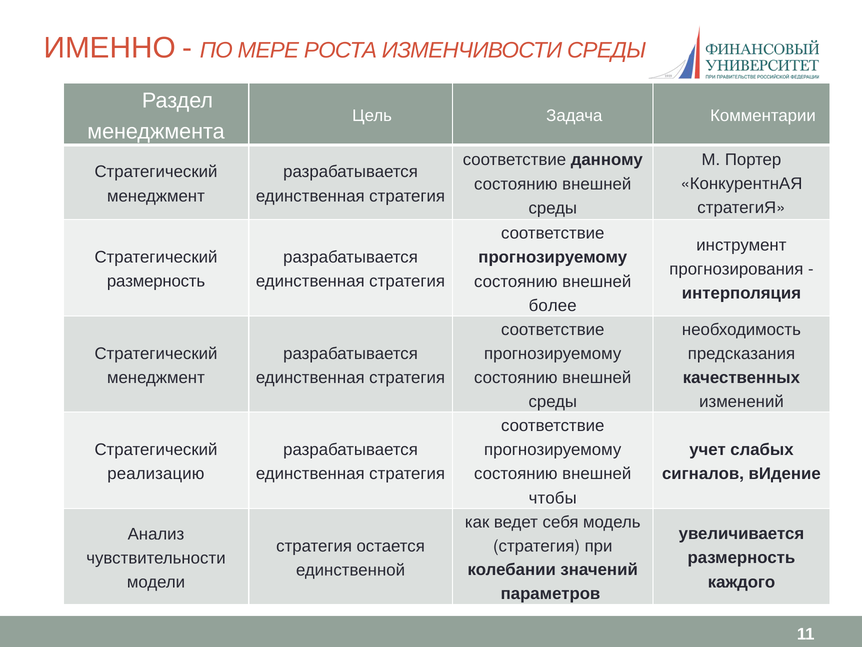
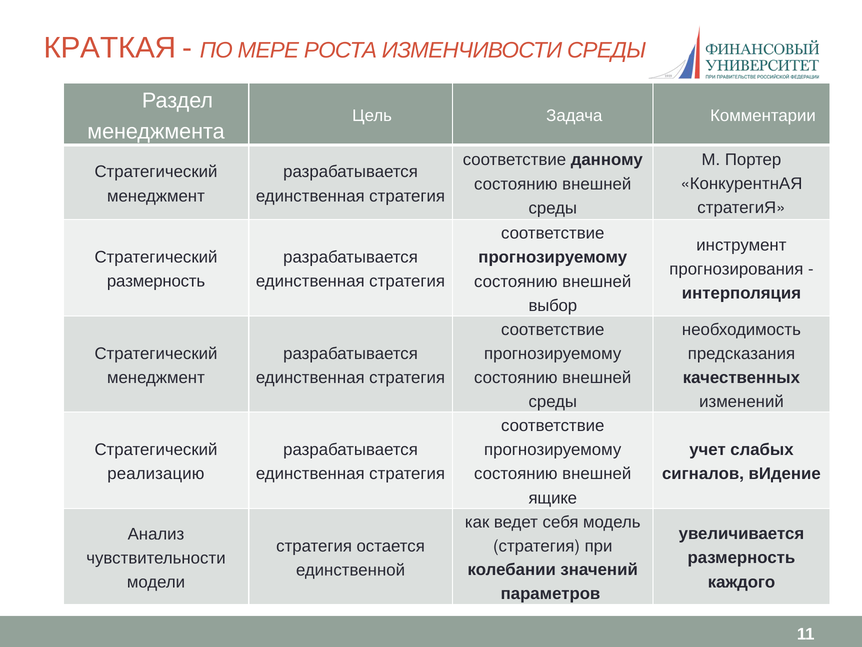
ИМЕННО: ИМЕННО -> КРАТКАЯ
более: более -> выбор
чтобы: чтобы -> ящике
